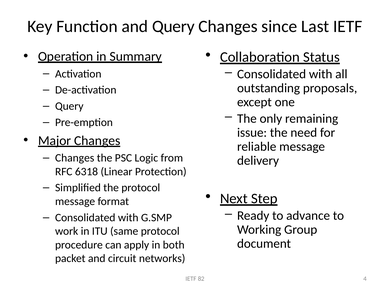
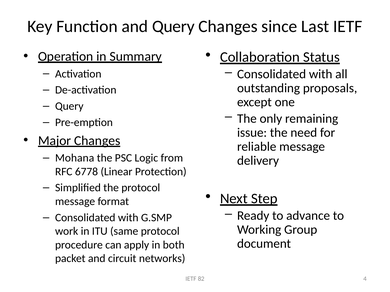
Changes at (75, 158): Changes -> Mohana
6318: 6318 -> 6778
